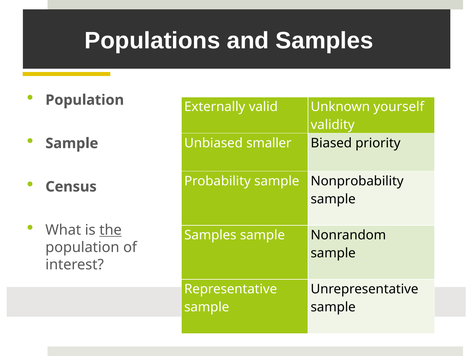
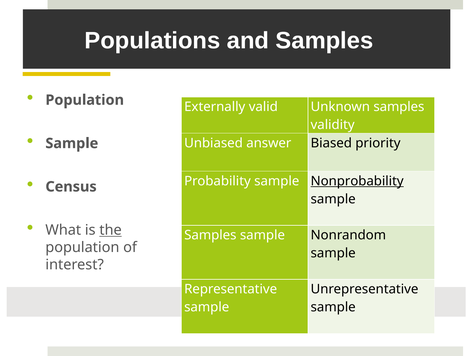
Unknown yourself: yourself -> samples
smaller: smaller -> answer
Nonprobability underline: none -> present
